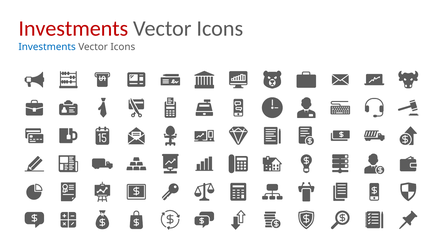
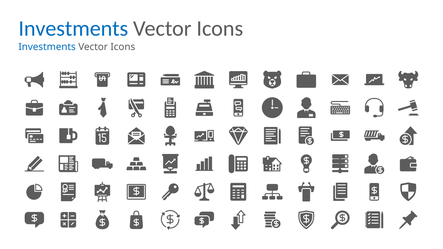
Investments at (73, 28) colour: red -> blue
